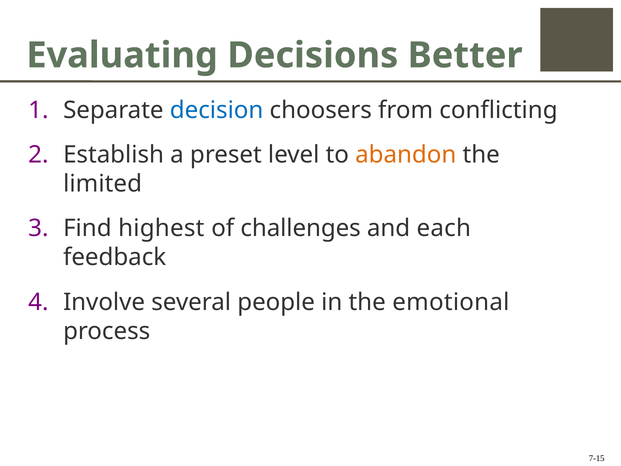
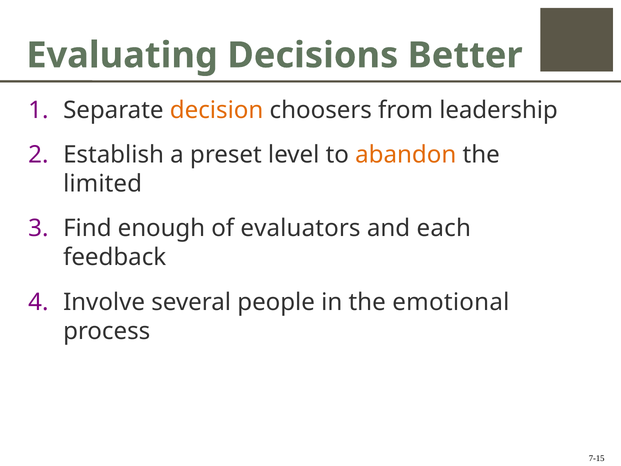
decision colour: blue -> orange
conflicting: conflicting -> leadership
highest: highest -> enough
challenges: challenges -> evaluators
